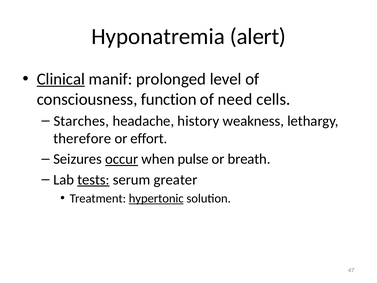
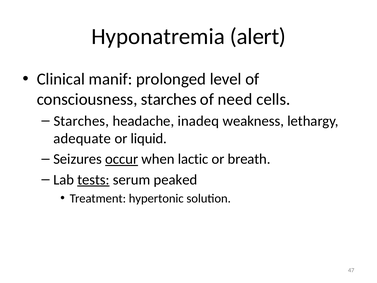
Clinical underline: present -> none
consciousness function: function -> starches
history: history -> inadeq
therefore: therefore -> adequate
effort: effort -> liquid
pulse: pulse -> lactic
greater: greater -> peaked
hypertonic underline: present -> none
